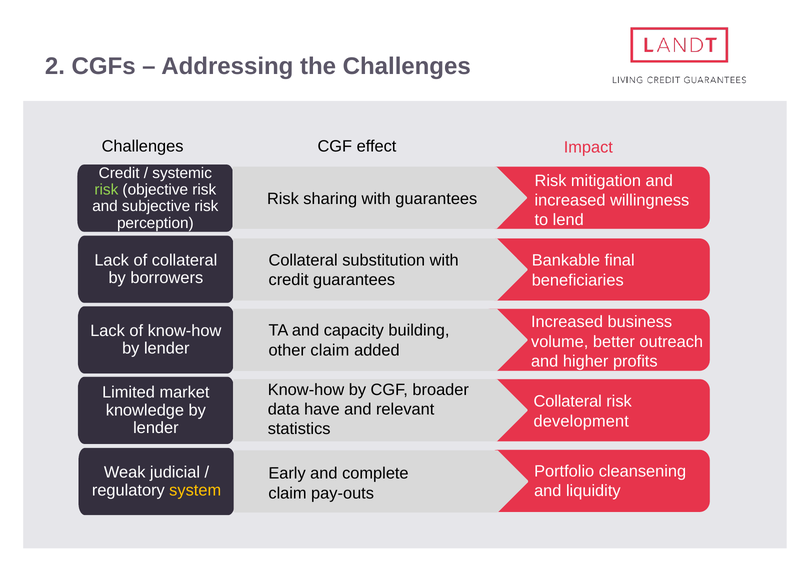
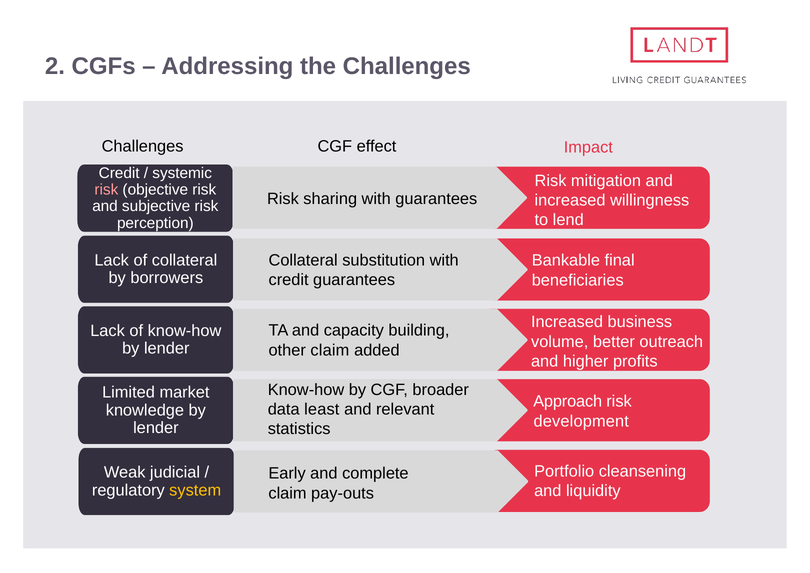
risk at (106, 190) colour: light green -> pink
Collateral at (568, 401): Collateral -> Approach
have: have -> least
